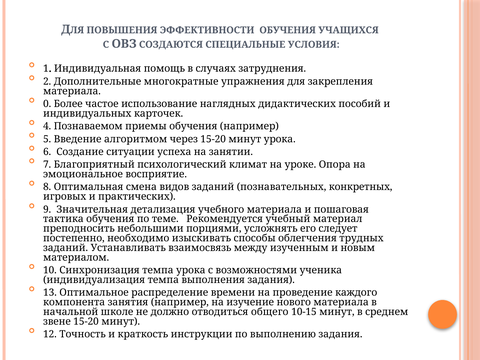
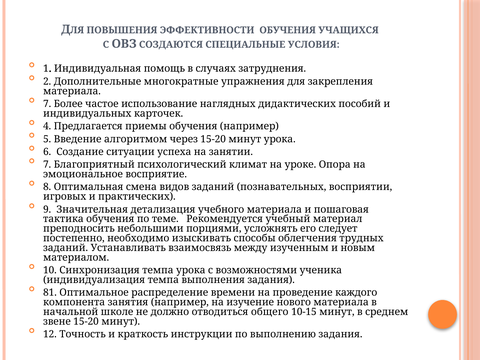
0 at (47, 104): 0 -> 7
Познаваемом: Познаваемом -> Предлагается
конкретных: конкретных -> восприятии
13: 13 -> 81
